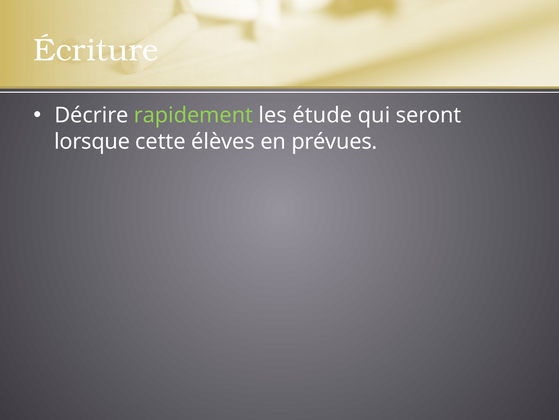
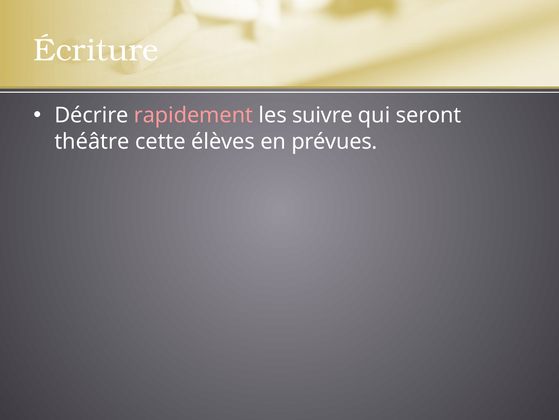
rapidement colour: light green -> pink
étude: étude -> suivre
lorsque: lorsque -> théâtre
